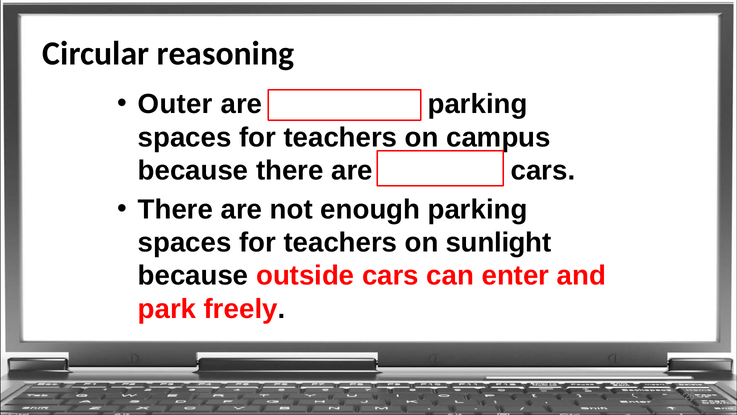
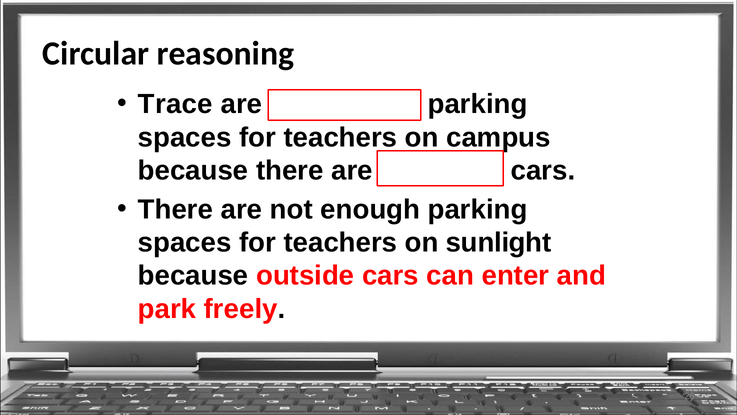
Outer: Outer -> Trace
